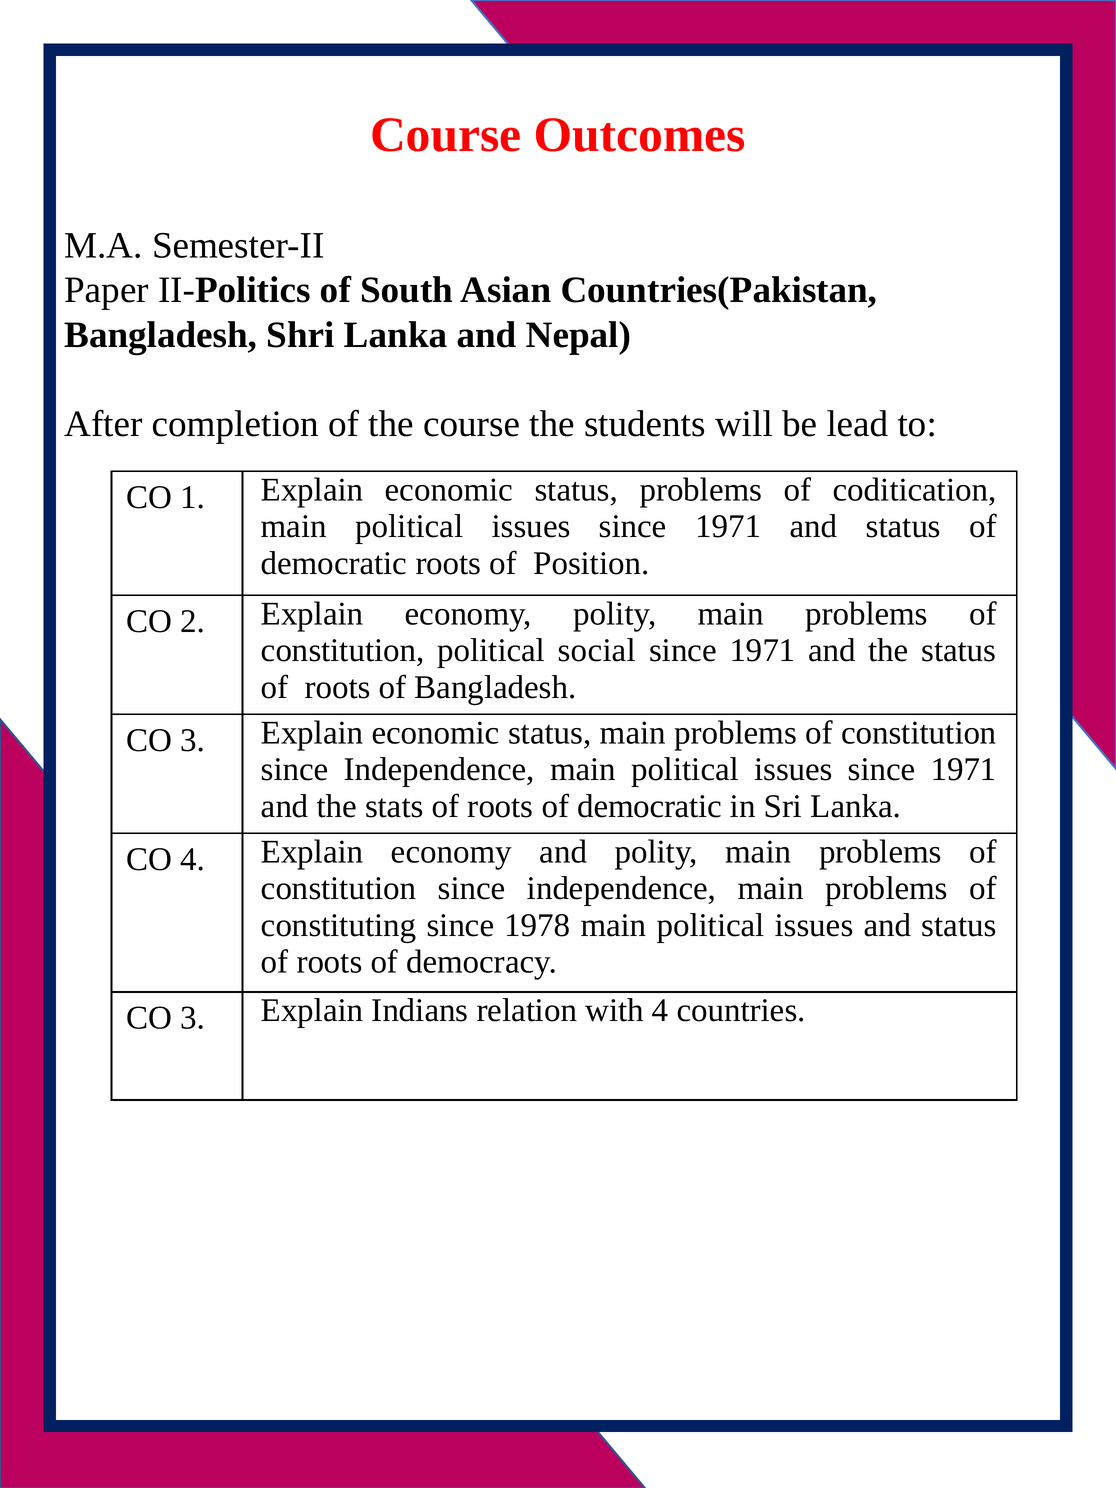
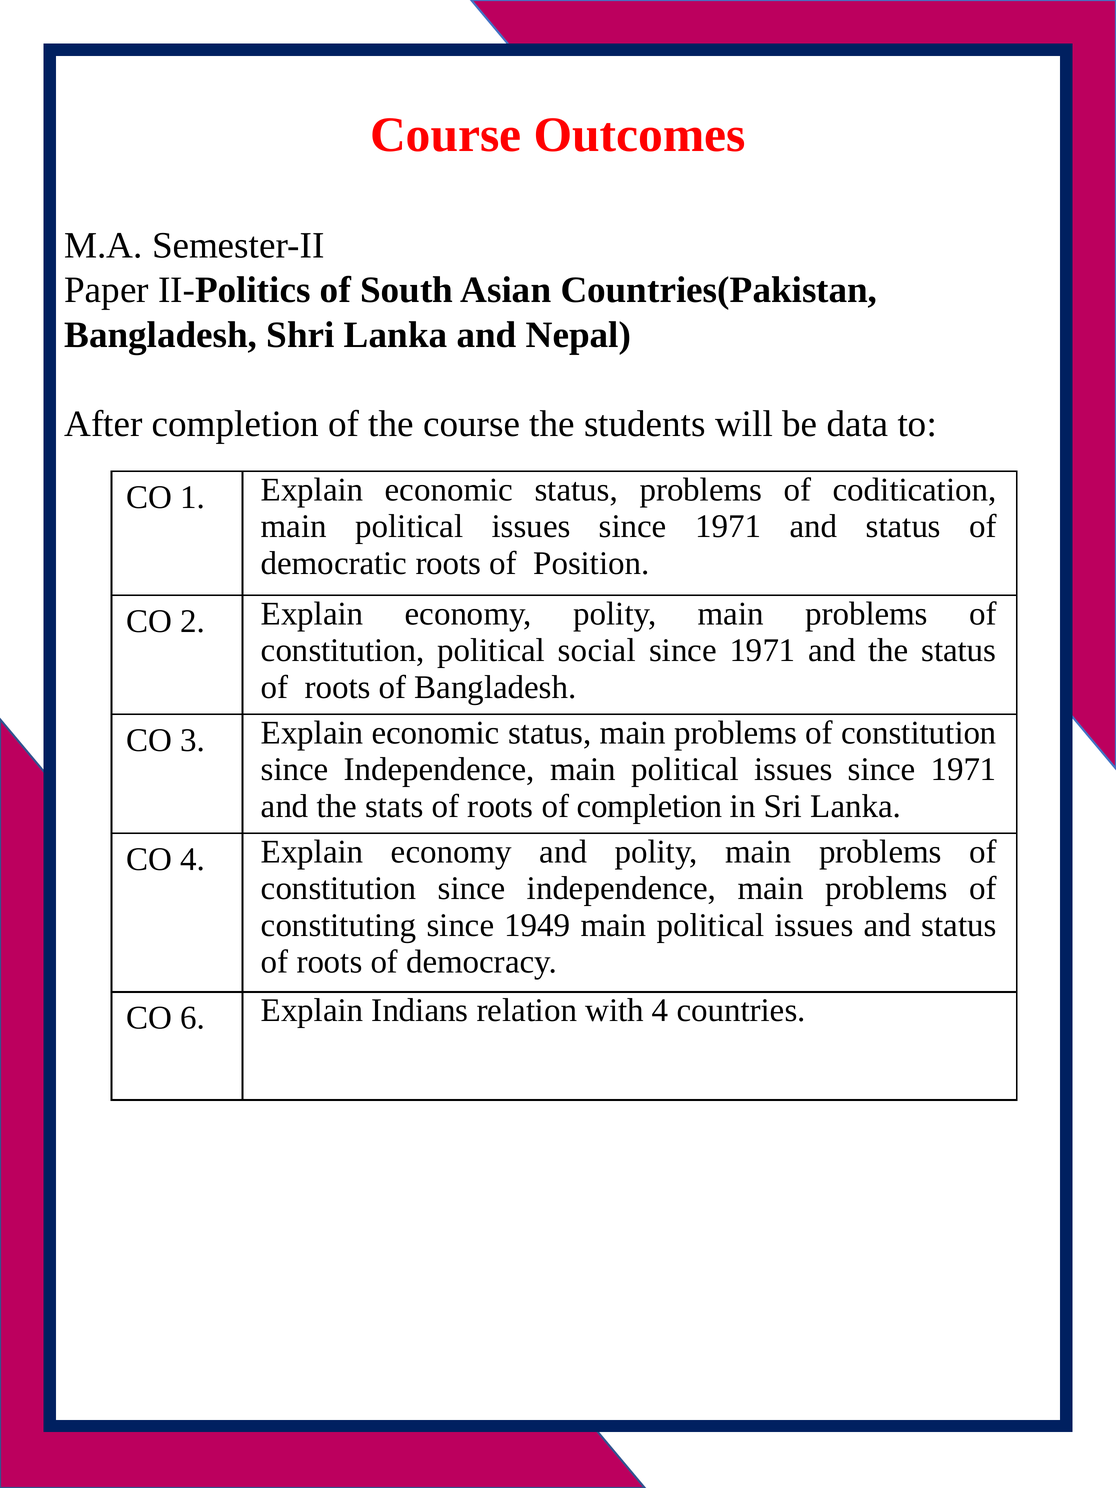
lead: lead -> data
roots of democratic: democratic -> completion
1978: 1978 -> 1949
3 at (193, 1018): 3 -> 6
